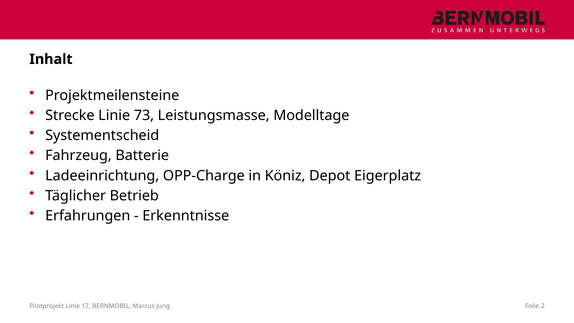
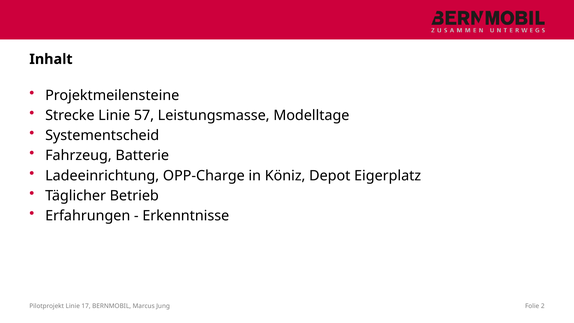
73: 73 -> 57
